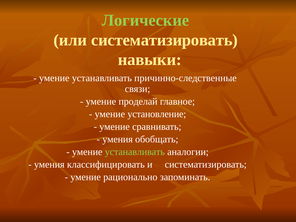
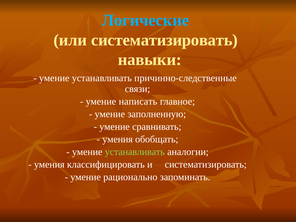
Логические colour: light green -> light blue
проделай: проделай -> написать
установление: установление -> заполненную
